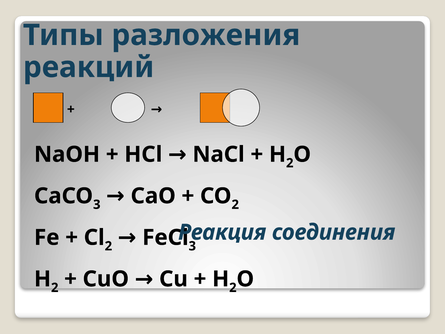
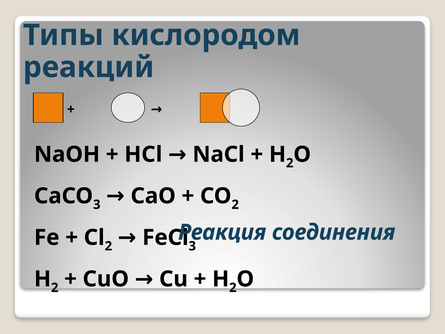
разложения: разложения -> кислородом
